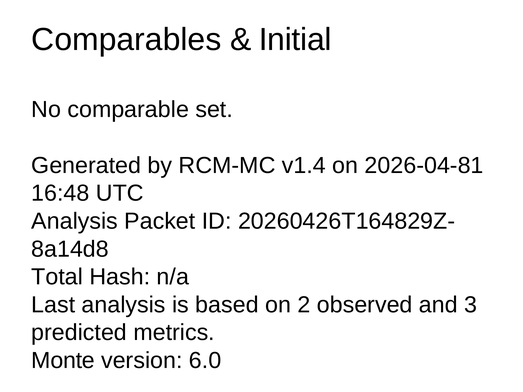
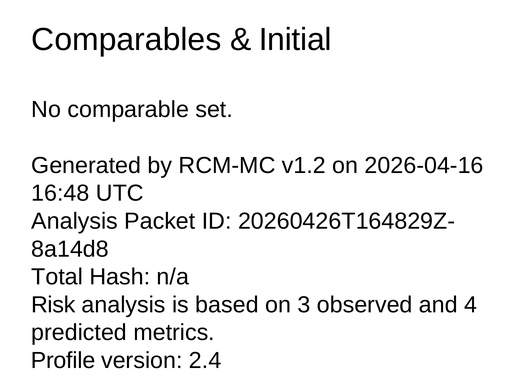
v1.4: v1.4 -> v1.2
2026-04-81: 2026-04-81 -> 2026-04-16
Last: Last -> Risk
2: 2 -> 3
3: 3 -> 4
Monte: Monte -> Profile
6.0: 6.0 -> 2.4
